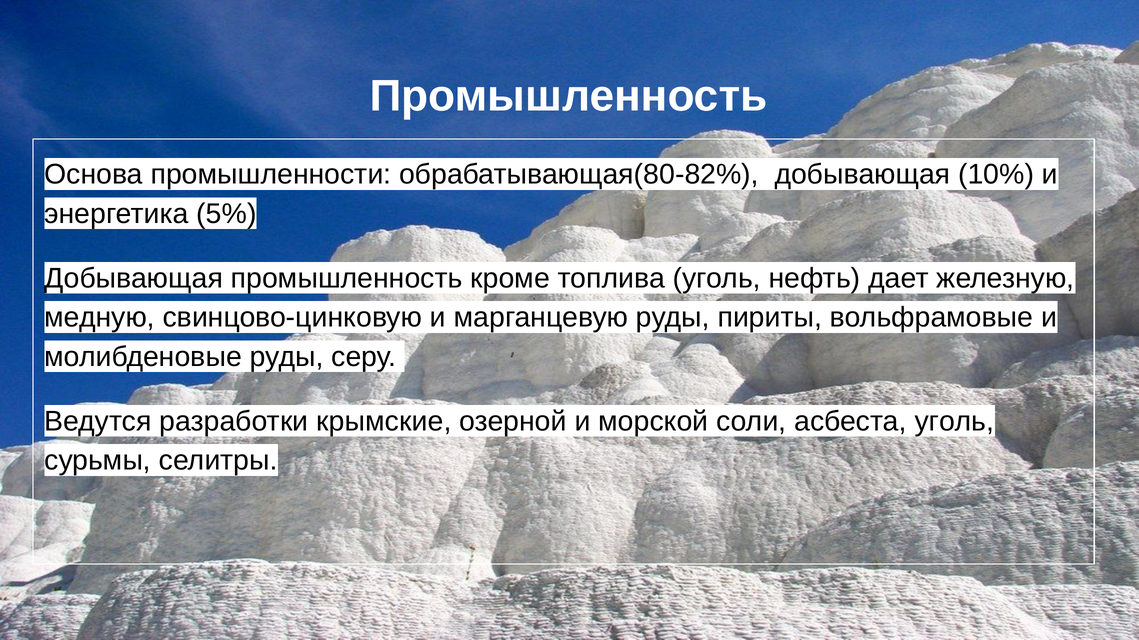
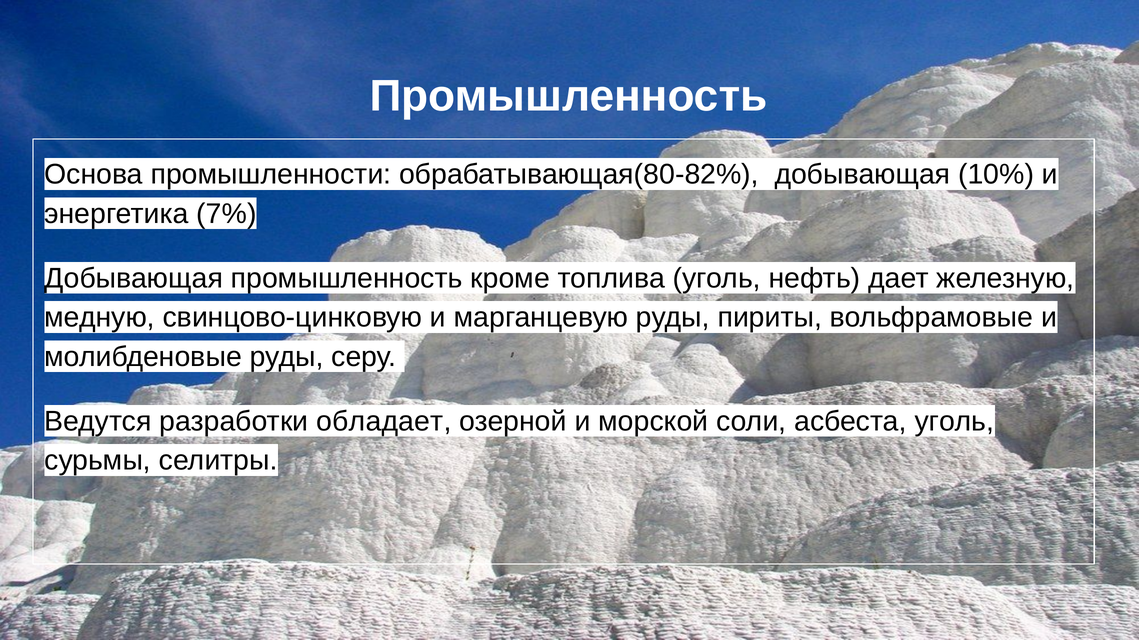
5%: 5% -> 7%
крымские: крымские -> обладает
